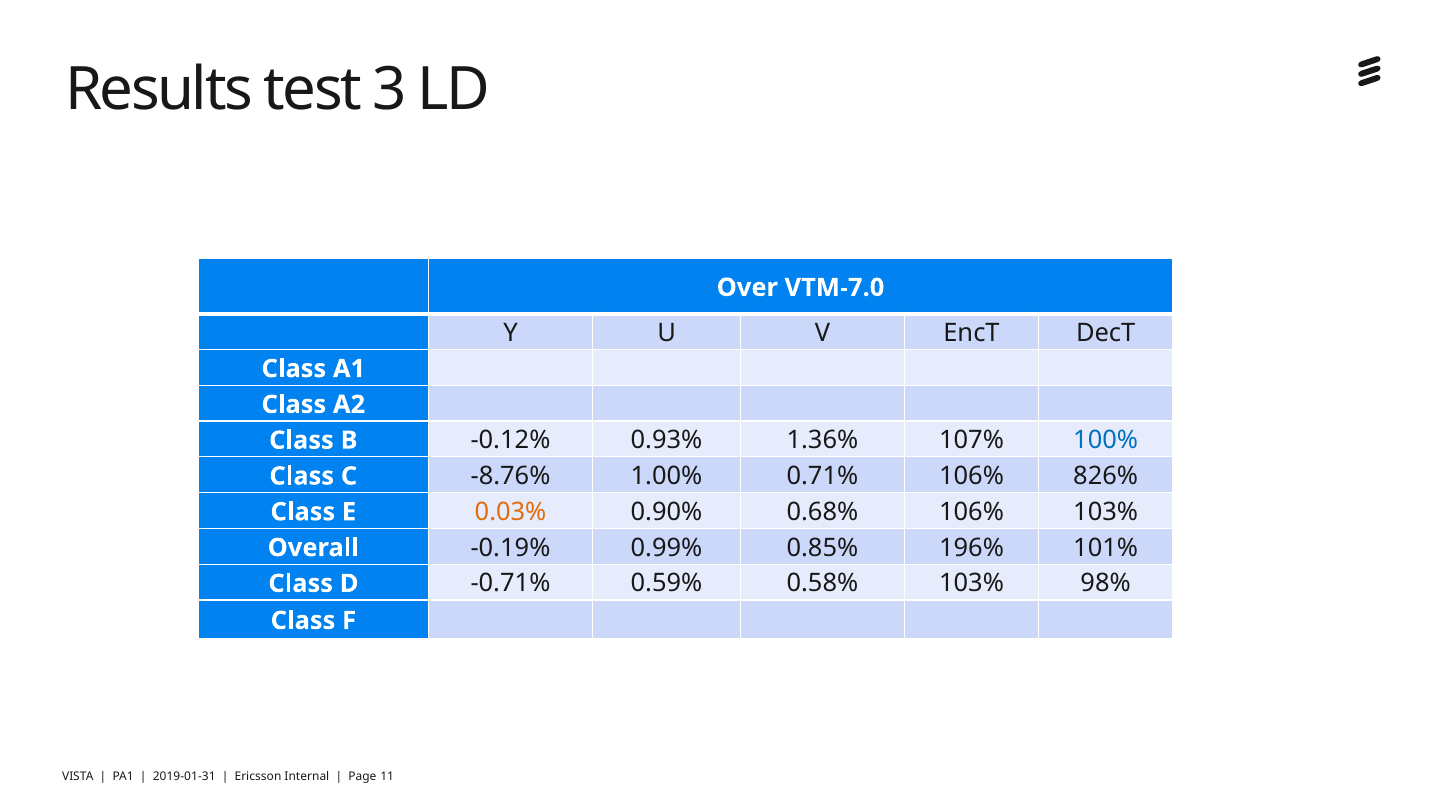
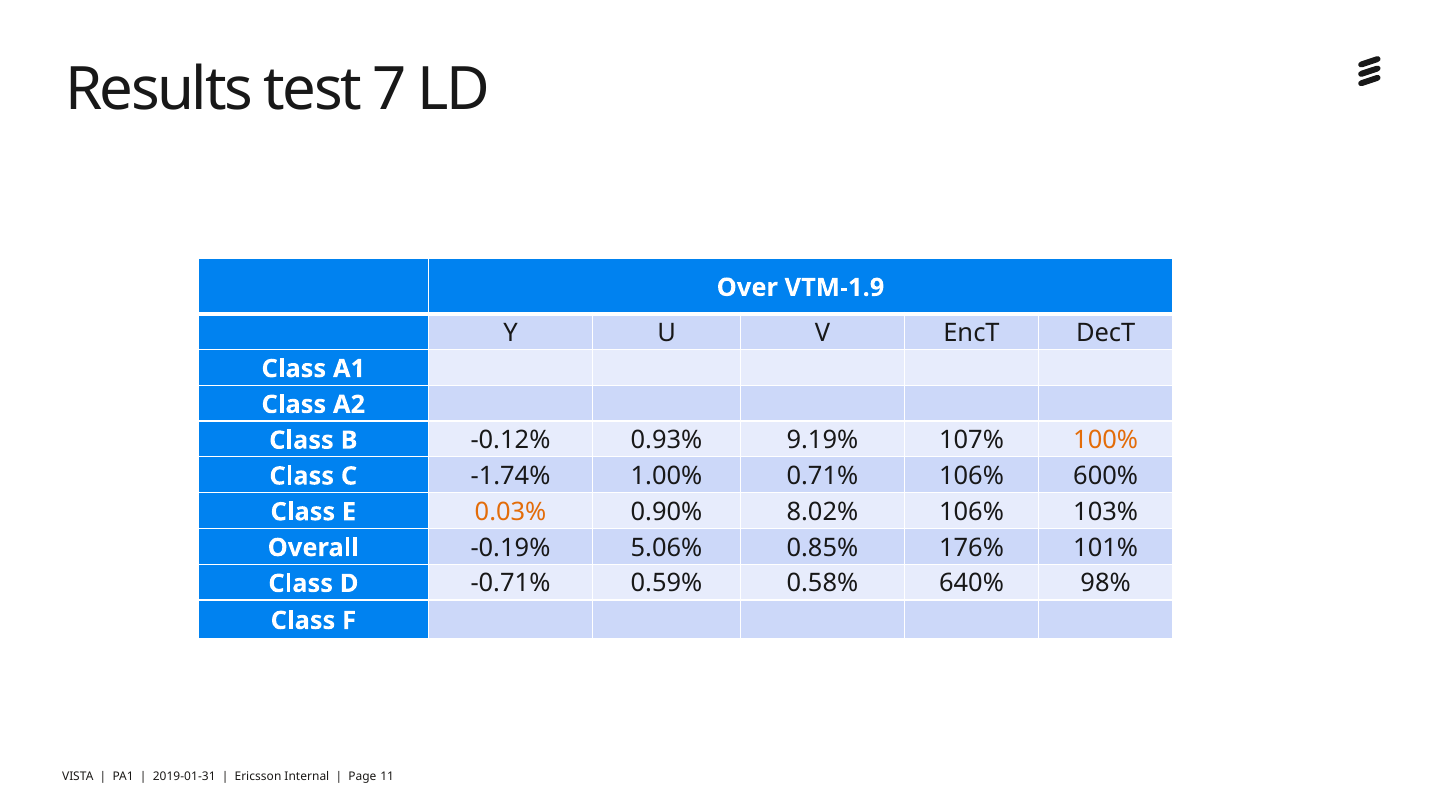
3: 3 -> 7
VTM-7.0: VTM-7.0 -> VTM-1.9
1.36%: 1.36% -> 9.19%
100% colour: blue -> orange
-8.76%: -8.76% -> -1.74%
826%: 826% -> 600%
0.68%: 0.68% -> 8.02%
0.99%: 0.99% -> 5.06%
196%: 196% -> 176%
0.58% 103%: 103% -> 640%
